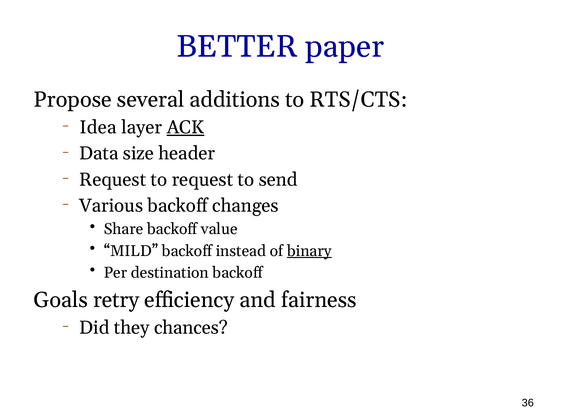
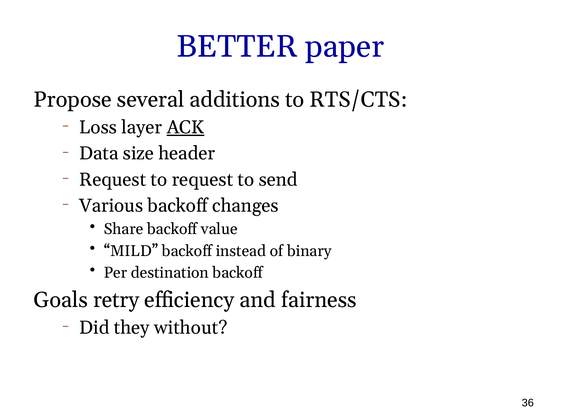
Idea: Idea -> Loss
binary underline: present -> none
chances: chances -> without
